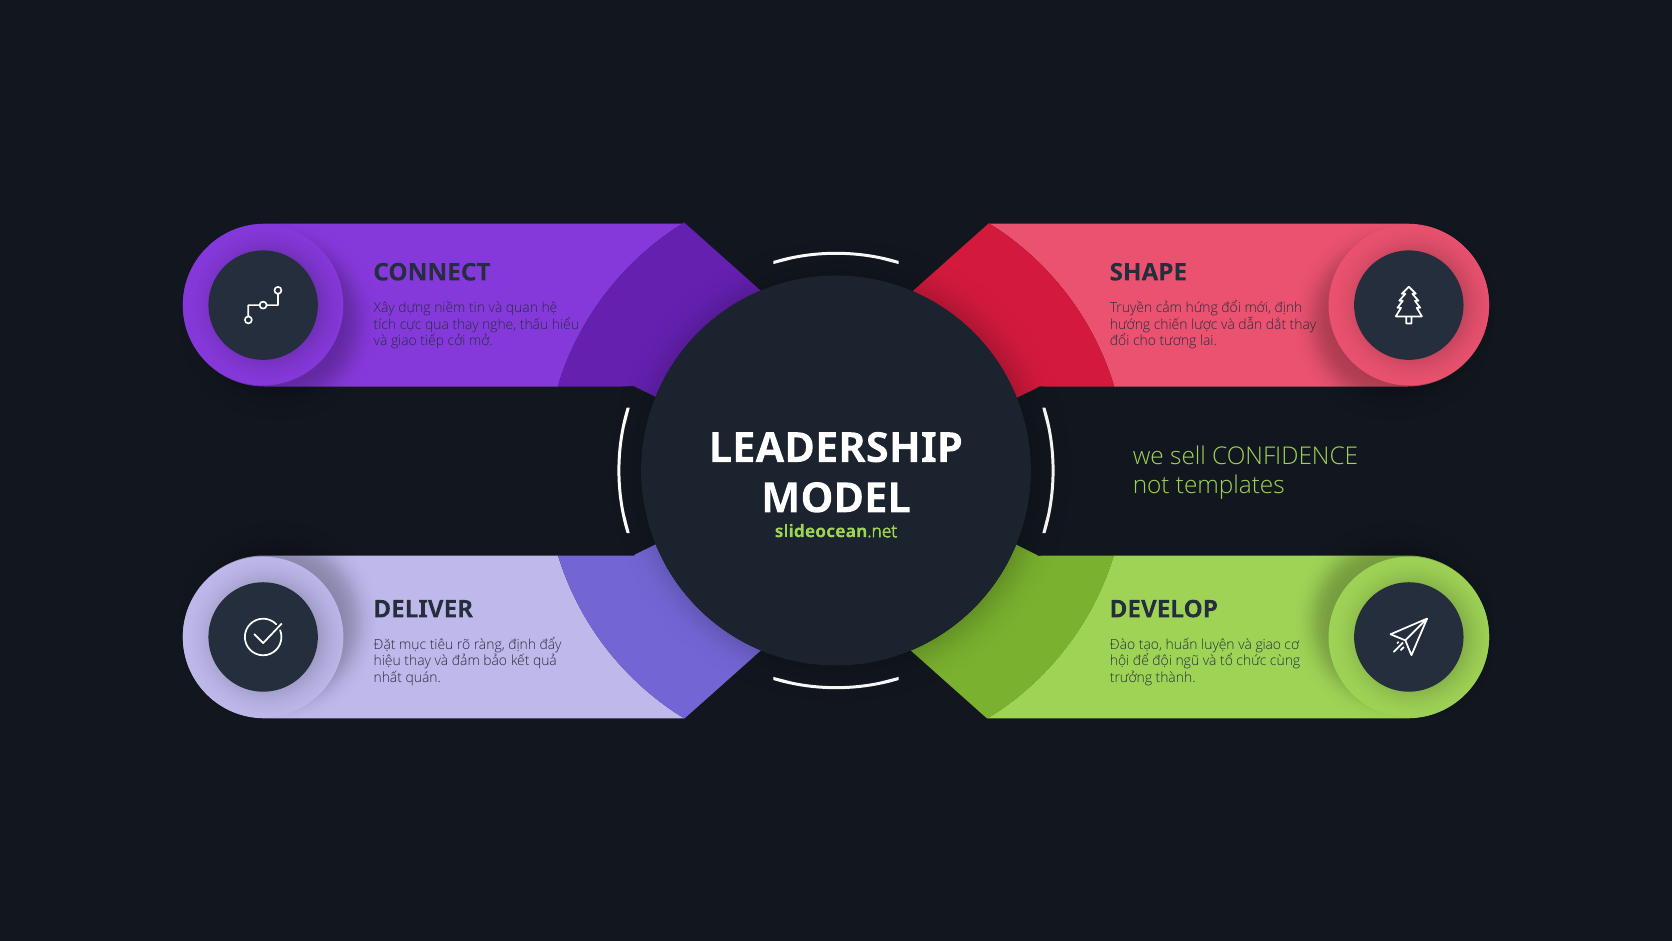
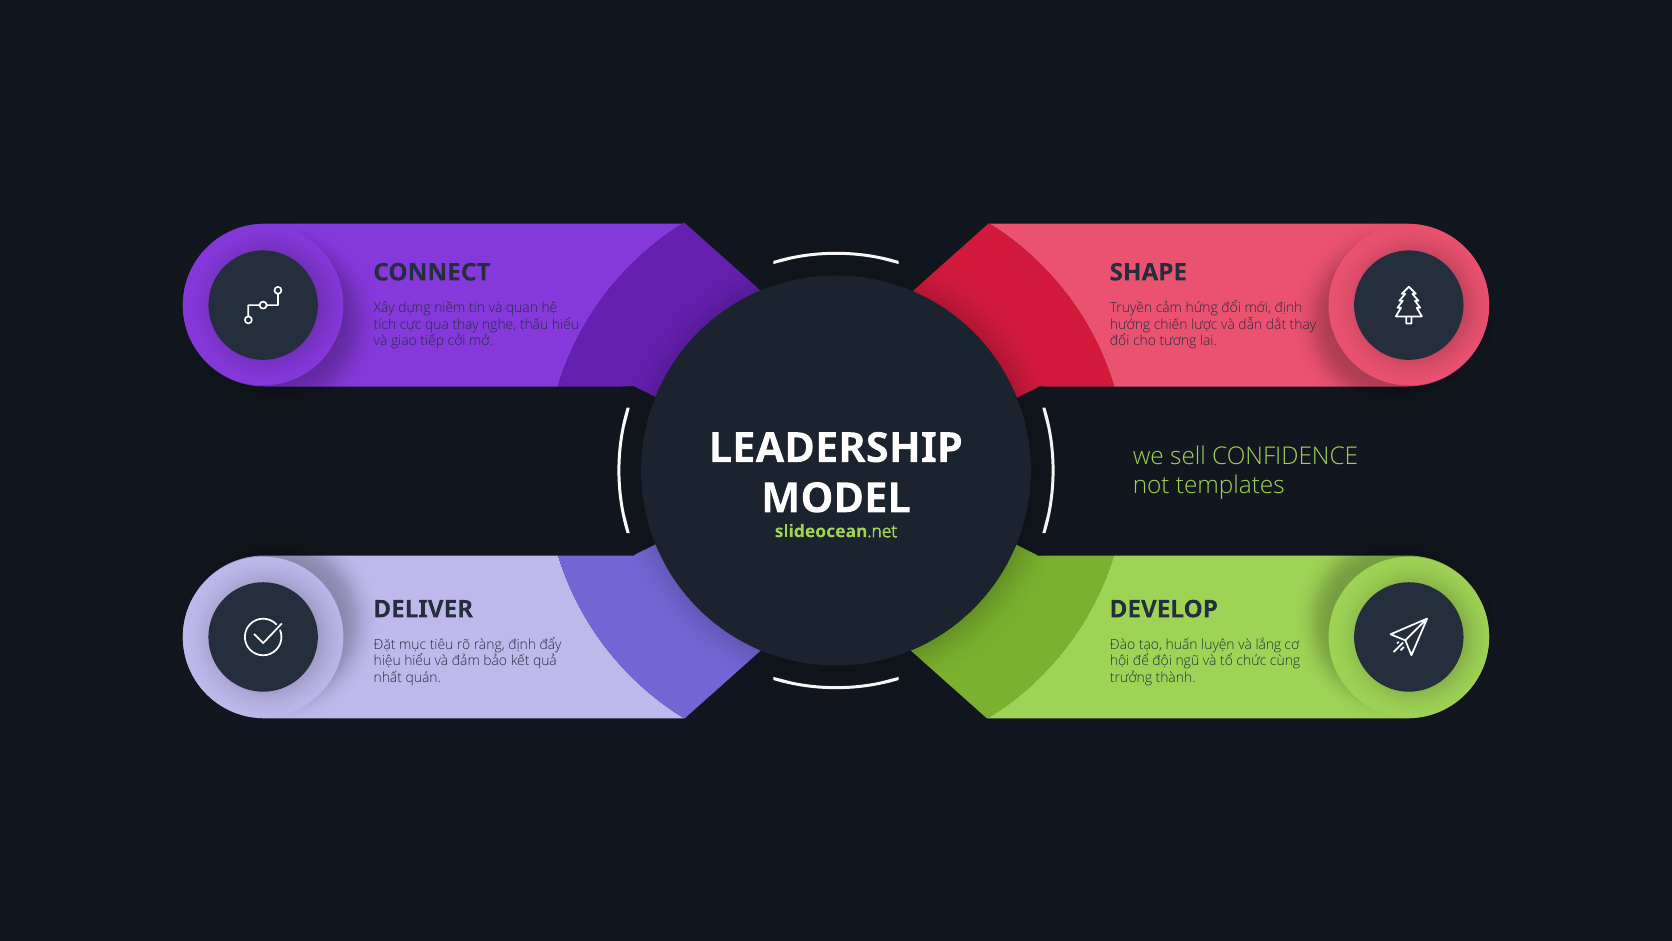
luyện và giao: giao -> lắng
thay at (418, 661): thay -> hiểu
